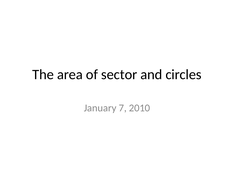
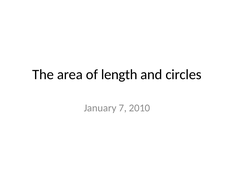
sector: sector -> length
